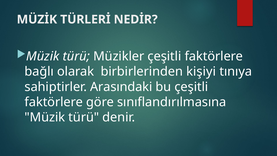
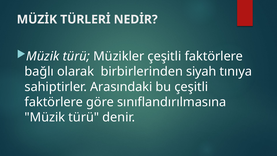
kişiyi: kişiyi -> siyah
